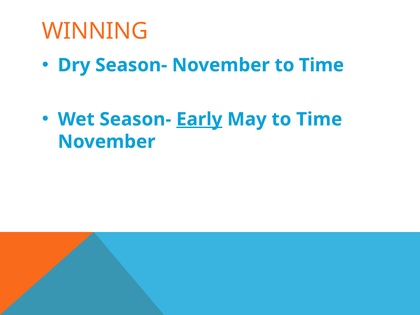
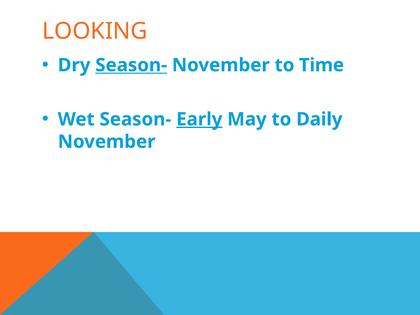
WINNING: WINNING -> LOOKING
Season- at (131, 65) underline: none -> present
May to Time: Time -> Daily
